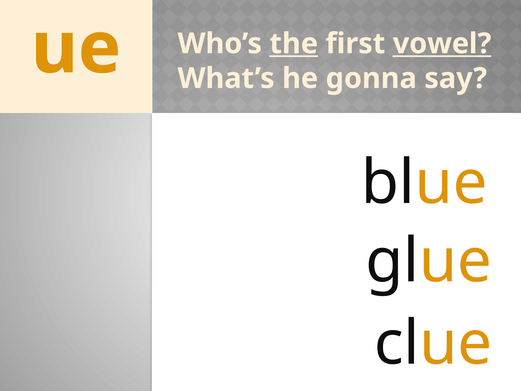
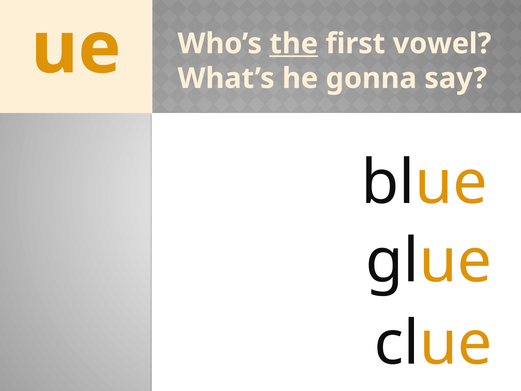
vowel underline: present -> none
